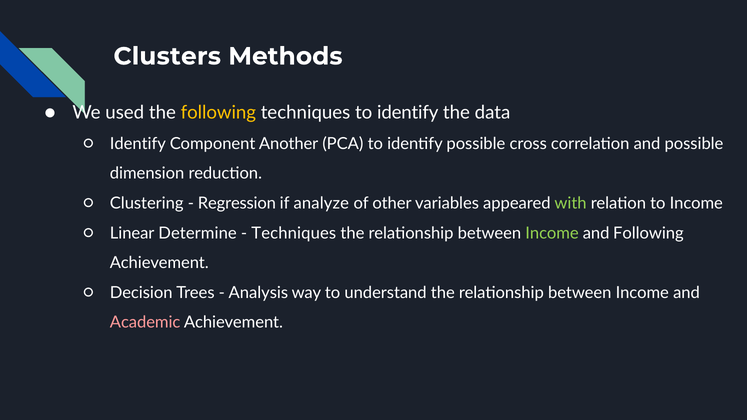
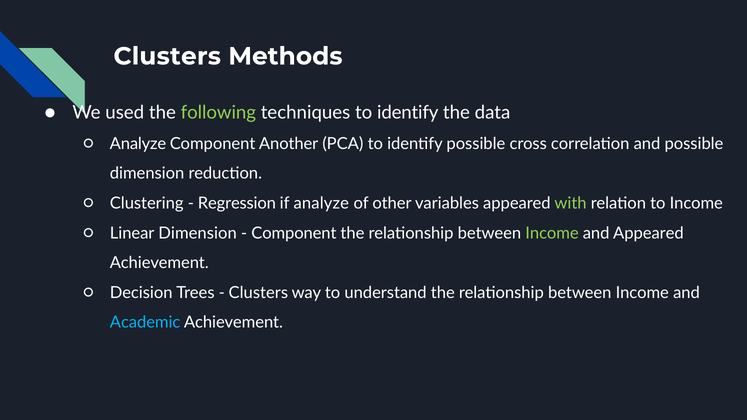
following at (218, 113) colour: yellow -> light green
Identify at (138, 144): Identify -> Analyze
Linear Determine: Determine -> Dimension
Techniques at (294, 233): Techniques -> Component
and Following: Following -> Appeared
Analysis at (258, 293): Analysis -> Clusters
Academic colour: pink -> light blue
